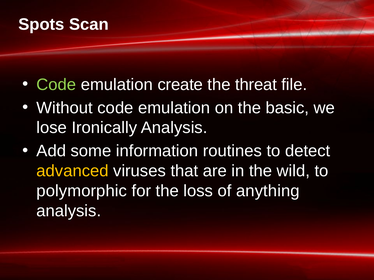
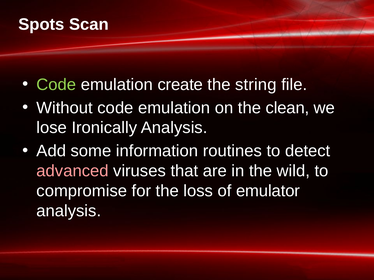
threat: threat -> string
basic: basic -> clean
advanced colour: yellow -> pink
polymorphic: polymorphic -> compromise
anything: anything -> emulator
